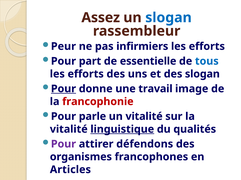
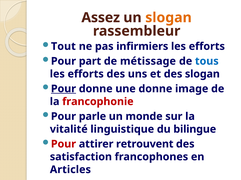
slogan at (168, 18) colour: blue -> orange
Peur: Peur -> Tout
essentielle: essentielle -> métissage
une travail: travail -> donne
un vitalité: vitalité -> monde
linguistique underline: present -> none
qualités: qualités -> bilingue
Pour at (63, 145) colour: purple -> red
défendons: défendons -> retrouvent
organismes: organismes -> satisfaction
